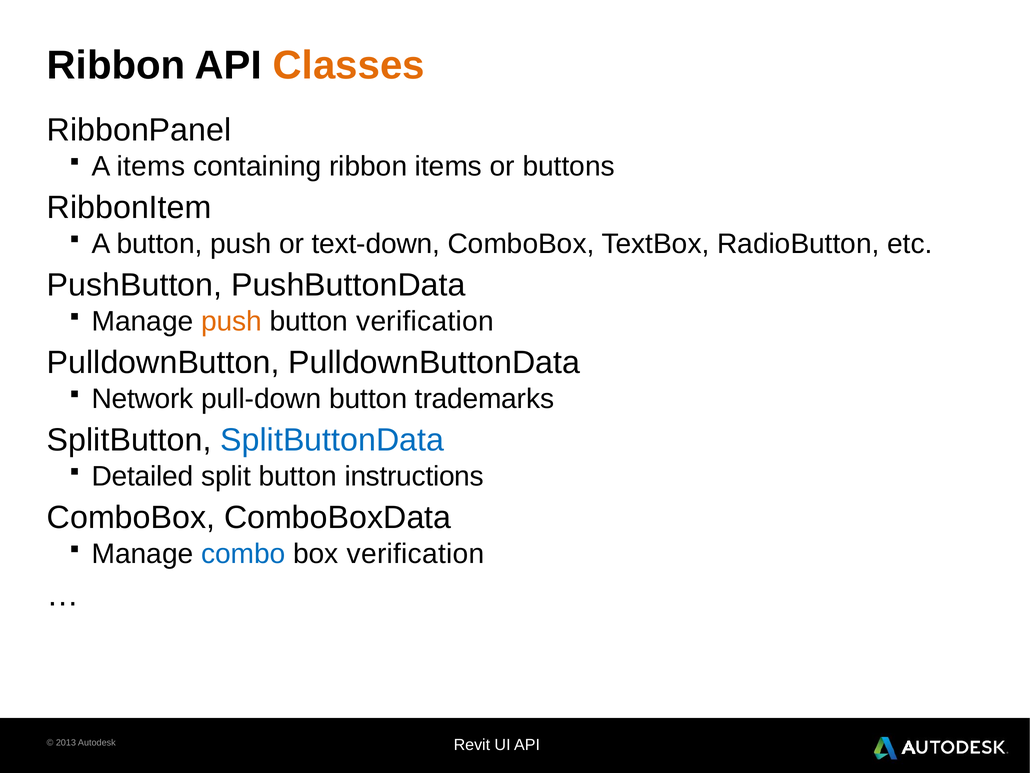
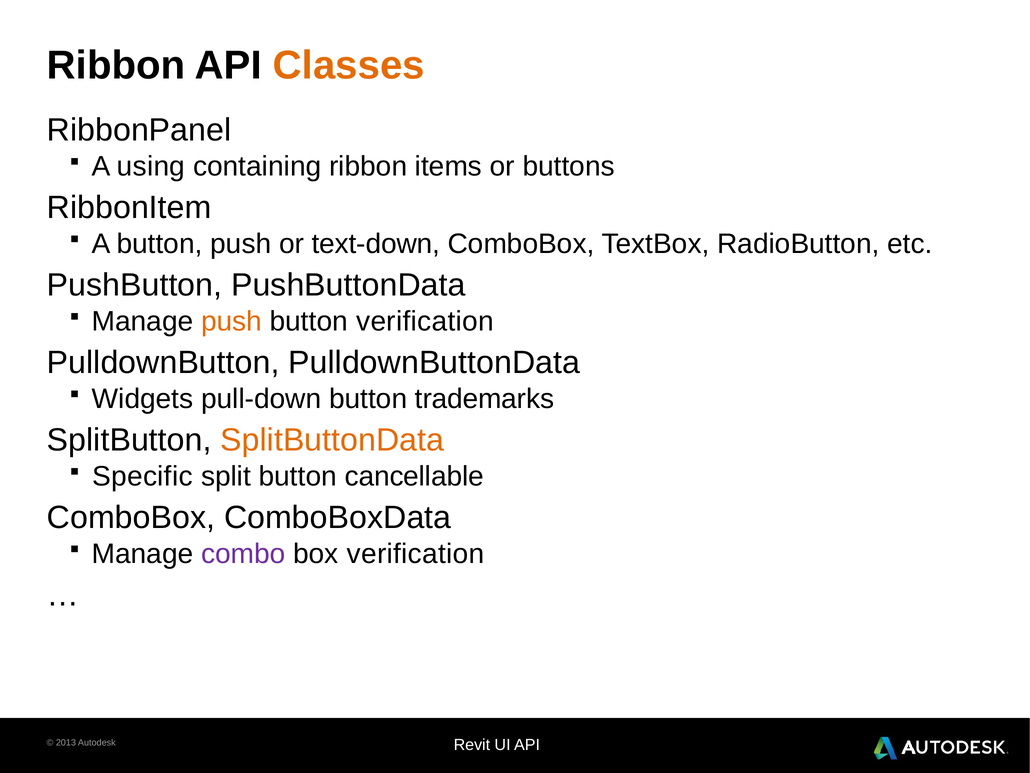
A items: items -> using
Network: Network -> Widgets
SplitButtonData colour: blue -> orange
Detailed: Detailed -> Specific
instructions: instructions -> cancellable
combo colour: blue -> purple
